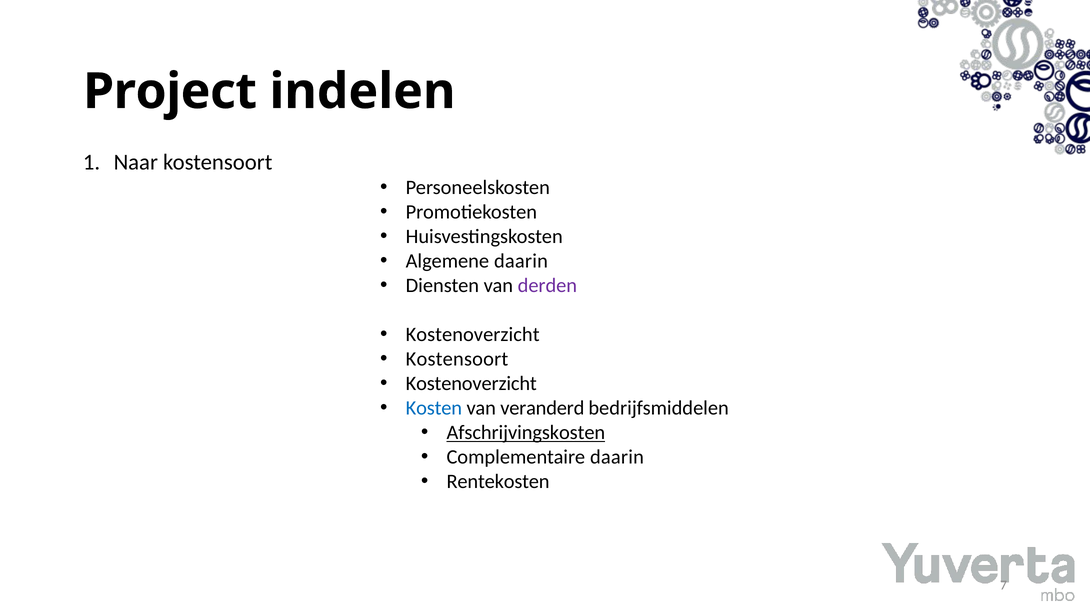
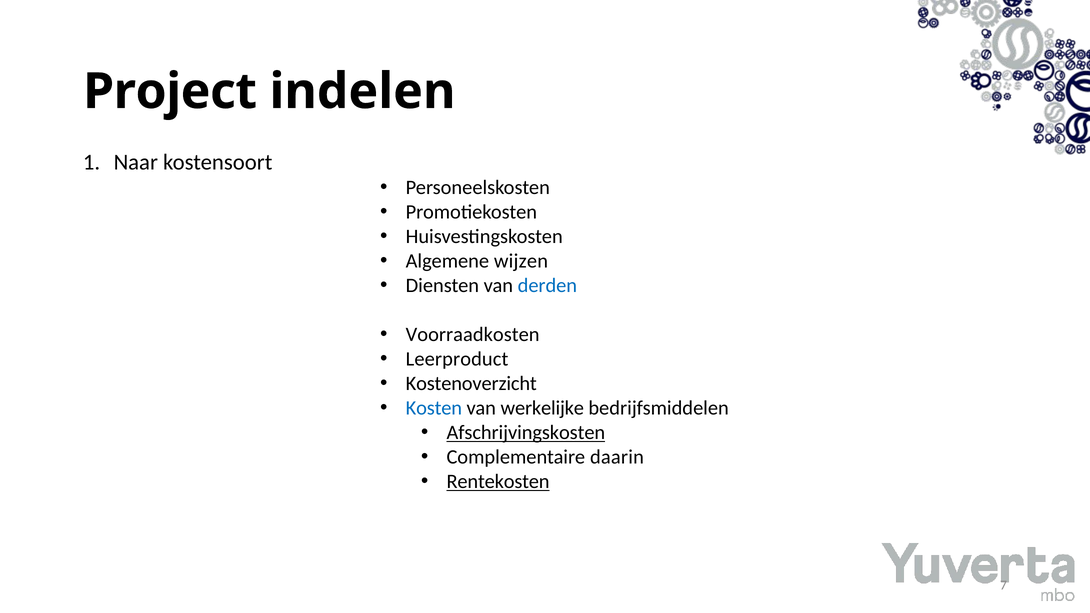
Algemene daarin: daarin -> wijzen
derden colour: purple -> blue
Kostenoverzicht at (473, 335): Kostenoverzicht -> Voorraadkosten
Kostensoort at (457, 359): Kostensoort -> Leerproduct
veranderd: veranderd -> werkelijke
Rentekosten underline: none -> present
